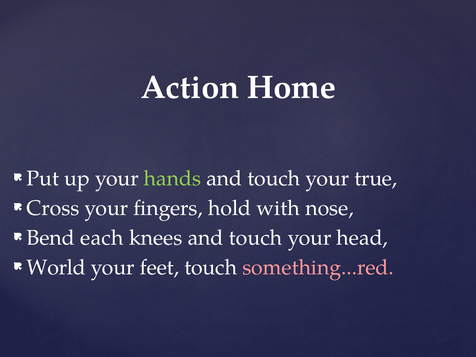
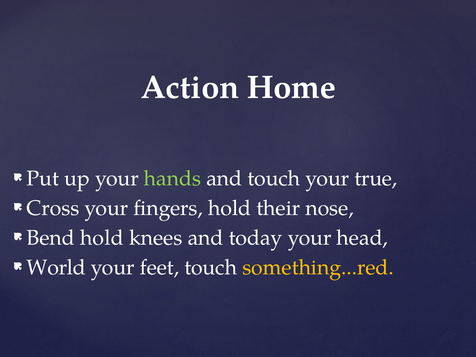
with: with -> their
Bend each: each -> hold
knees and touch: touch -> today
something...red colour: pink -> yellow
